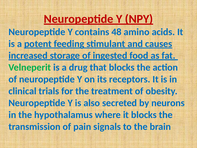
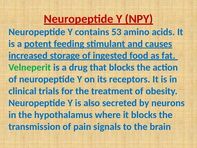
48: 48 -> 53
